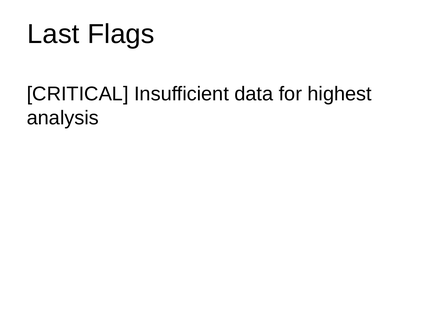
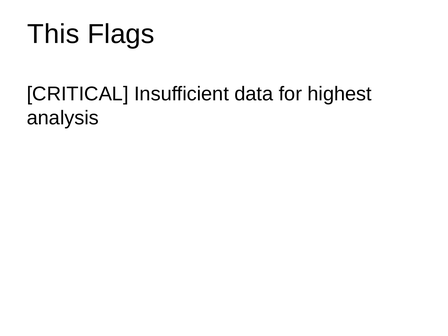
Last: Last -> This
